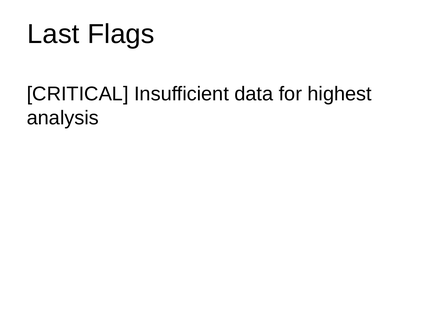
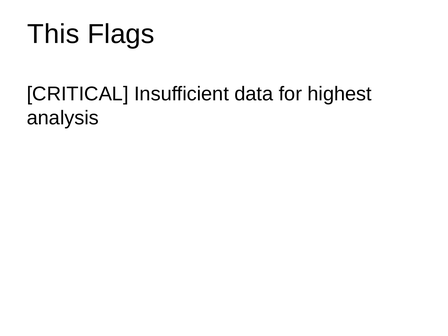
Last: Last -> This
